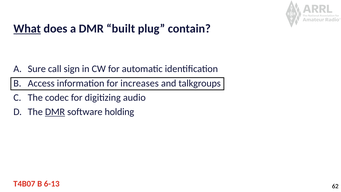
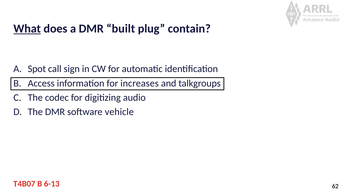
Sure: Sure -> Spot
DMR at (55, 112) underline: present -> none
holding: holding -> vehicle
